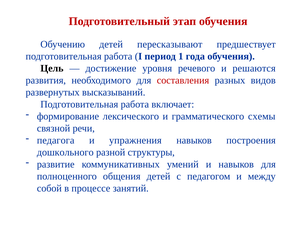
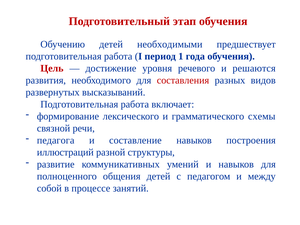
пересказывают: пересказывают -> необходимыми
Цель colour: black -> red
упражнения: упражнения -> составление
дошкольного: дошкольного -> иллюстраций
